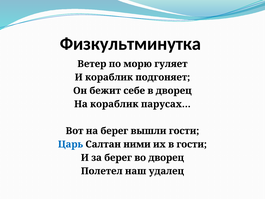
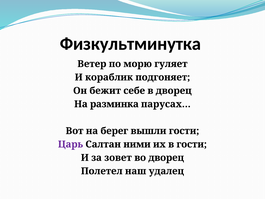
На кораблик: кораблик -> разминка
Царь colour: blue -> purple
за берег: берег -> зовет
